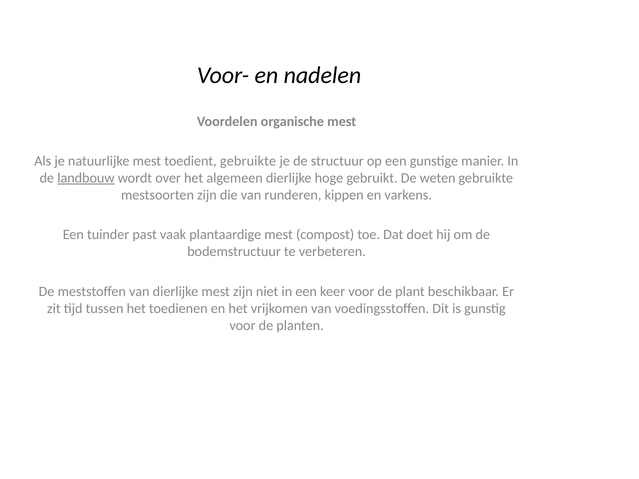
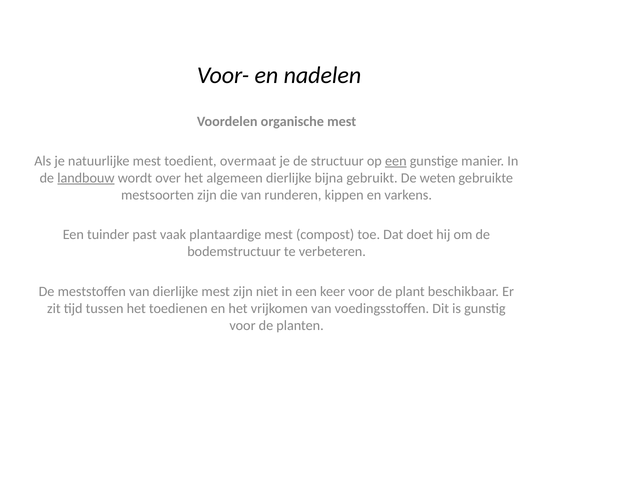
toedient gebruikte: gebruikte -> overmaat
een at (396, 161) underline: none -> present
hoge: hoge -> bijna
